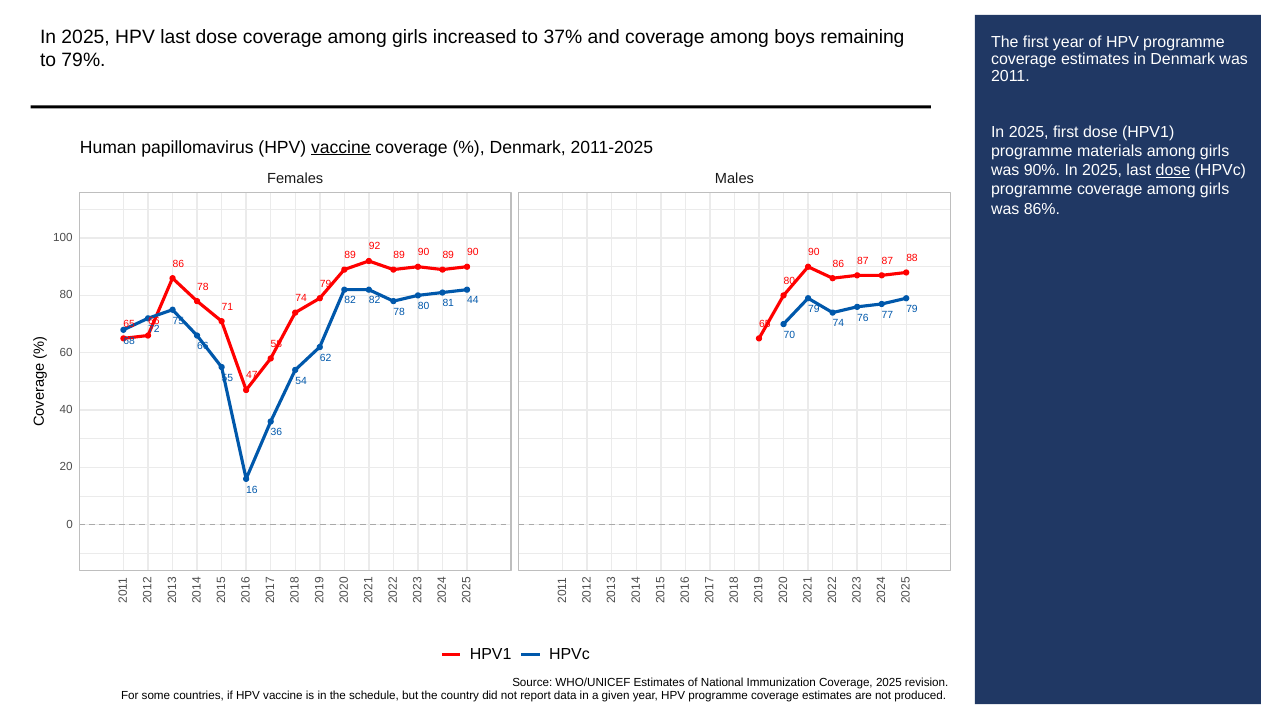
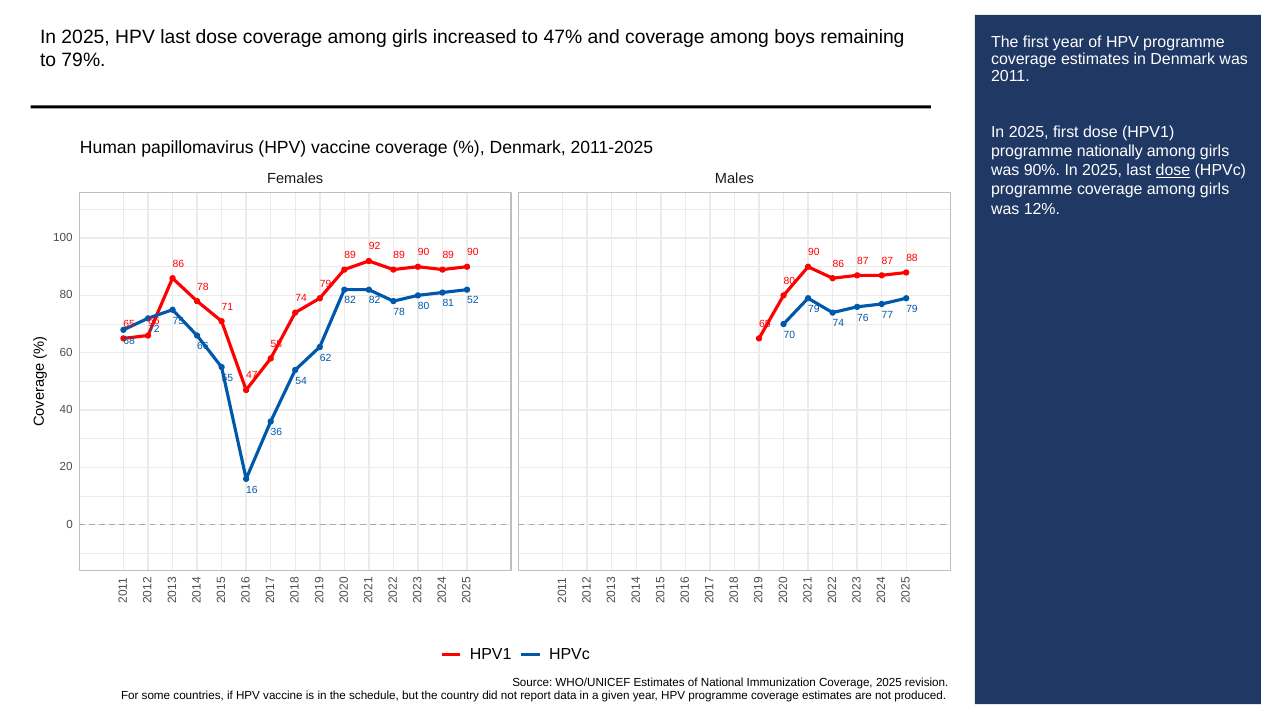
37%: 37% -> 47%
vaccine at (341, 147) underline: present -> none
materials: materials -> nationally
86%: 86% -> 12%
44: 44 -> 52
